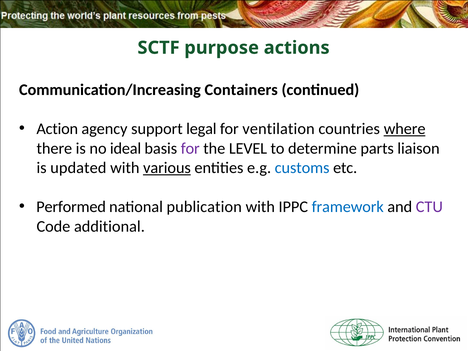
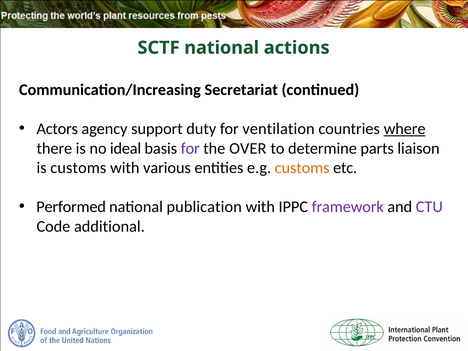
SCTF purpose: purpose -> national
Containers: Containers -> Secretariat
Action: Action -> Actors
legal: legal -> duty
LEVEL: LEVEL -> OVER
is updated: updated -> customs
various underline: present -> none
customs at (302, 168) colour: blue -> orange
framework colour: blue -> purple
